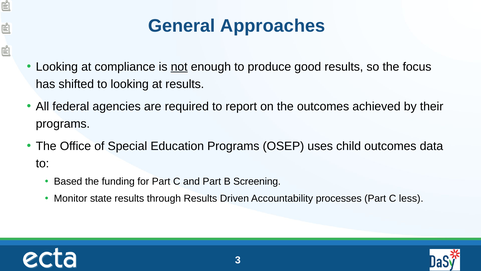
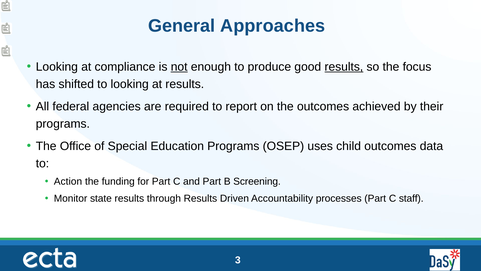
results at (344, 67) underline: none -> present
Based: Based -> Action
less: less -> staff
